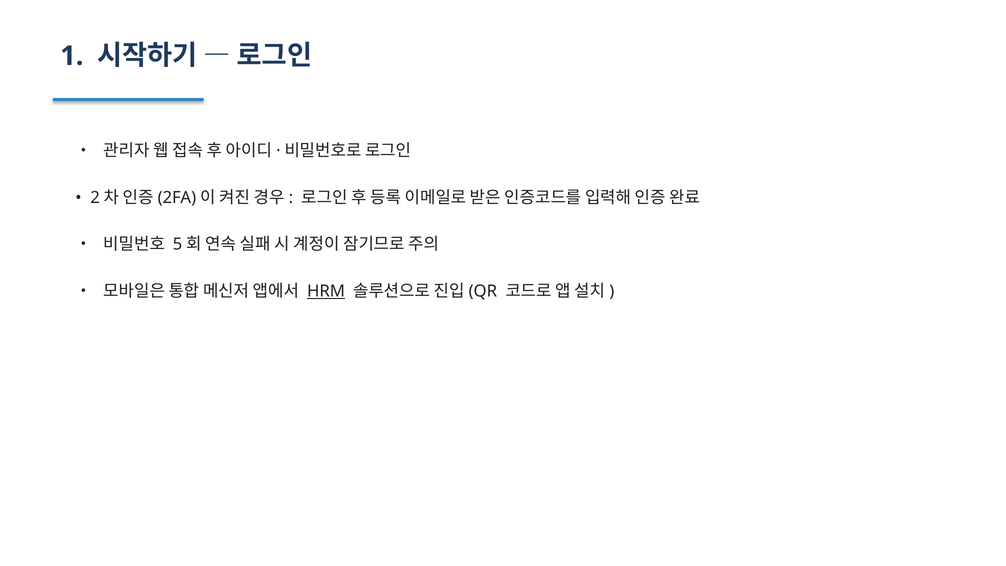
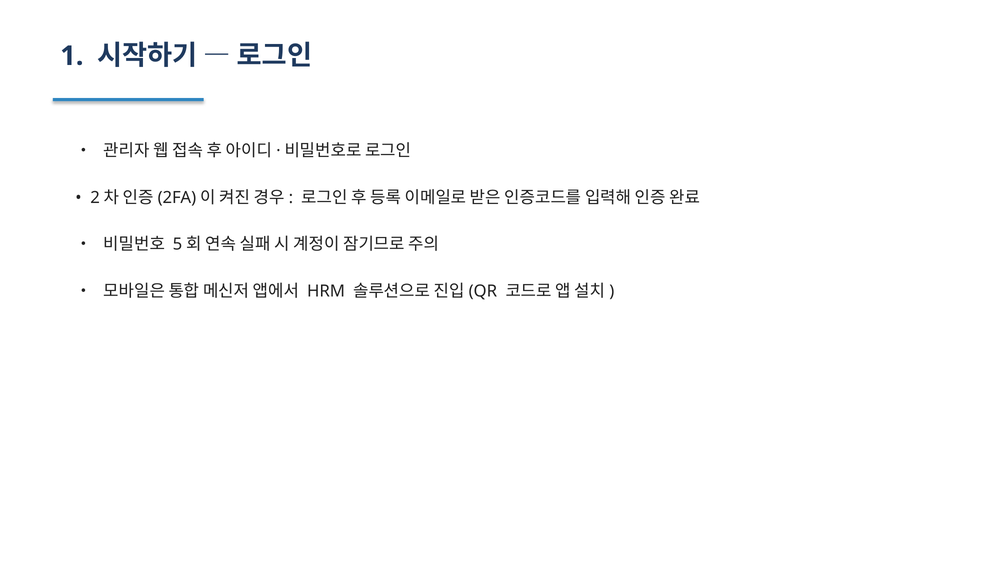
HRM underline: present -> none
